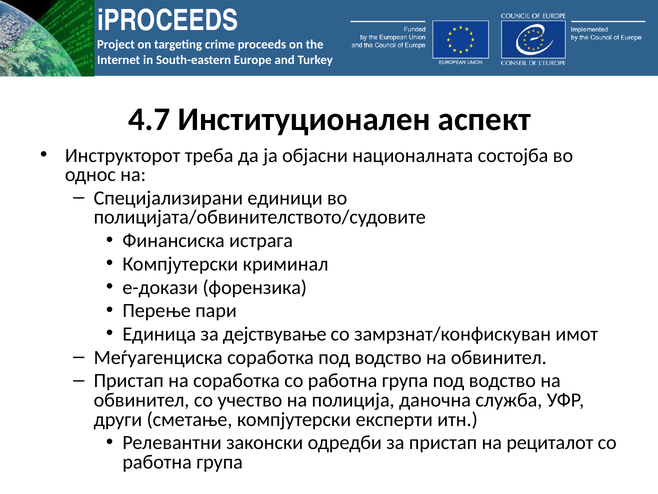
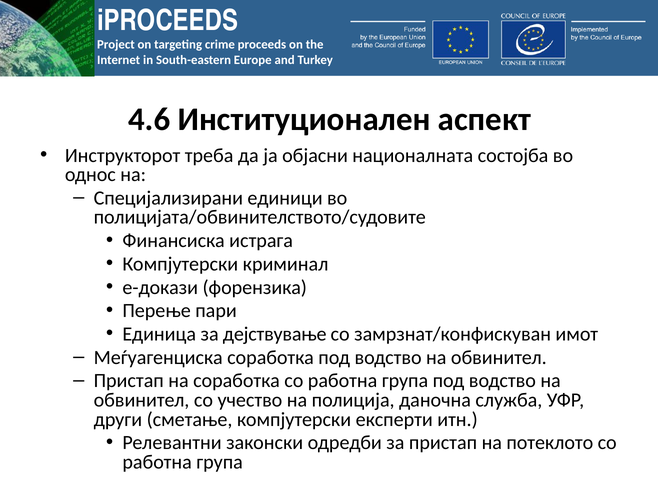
4.7: 4.7 -> 4.6
рециталот: рециталот -> потеклото
